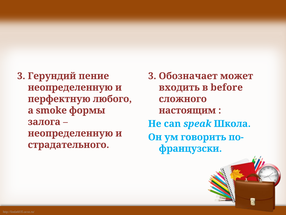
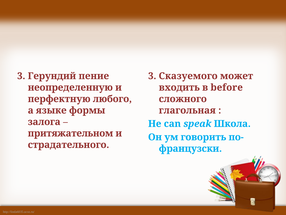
Обозначает: Обозначает -> Сказуемого
smoke: smoke -> языке
настоящим: настоящим -> глагольная
неопределенную at (70, 133): неопределенную -> притяжательном
